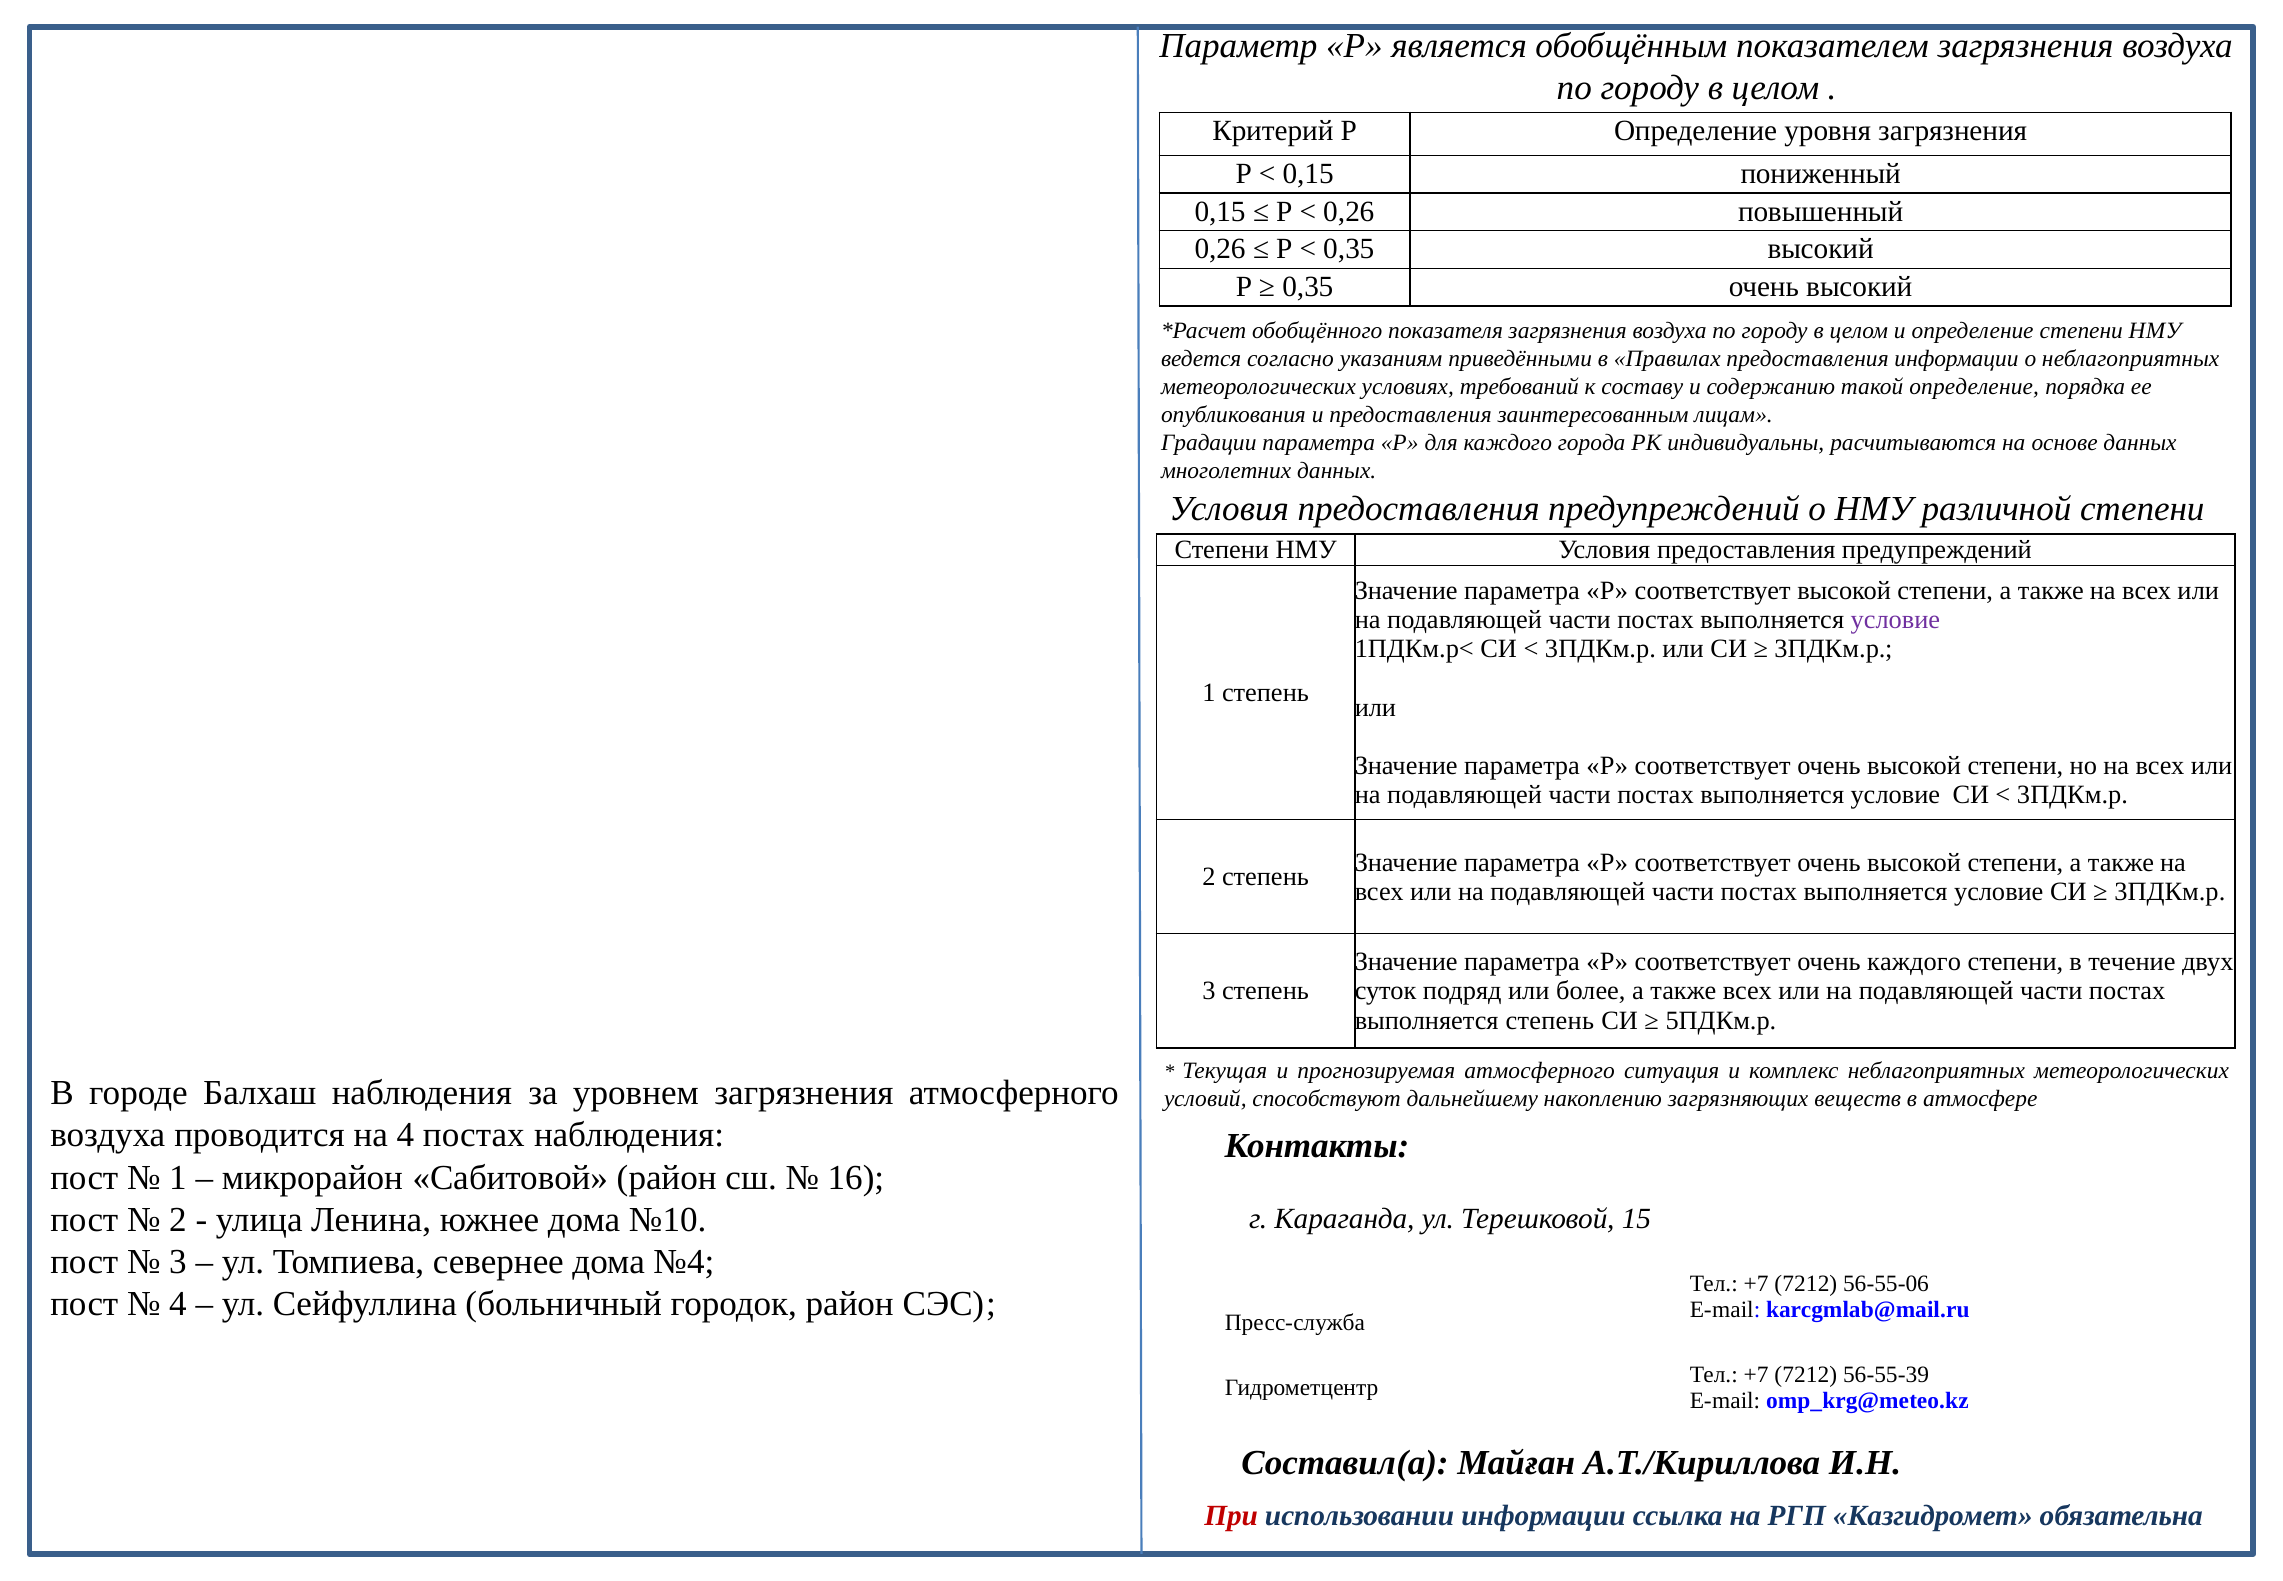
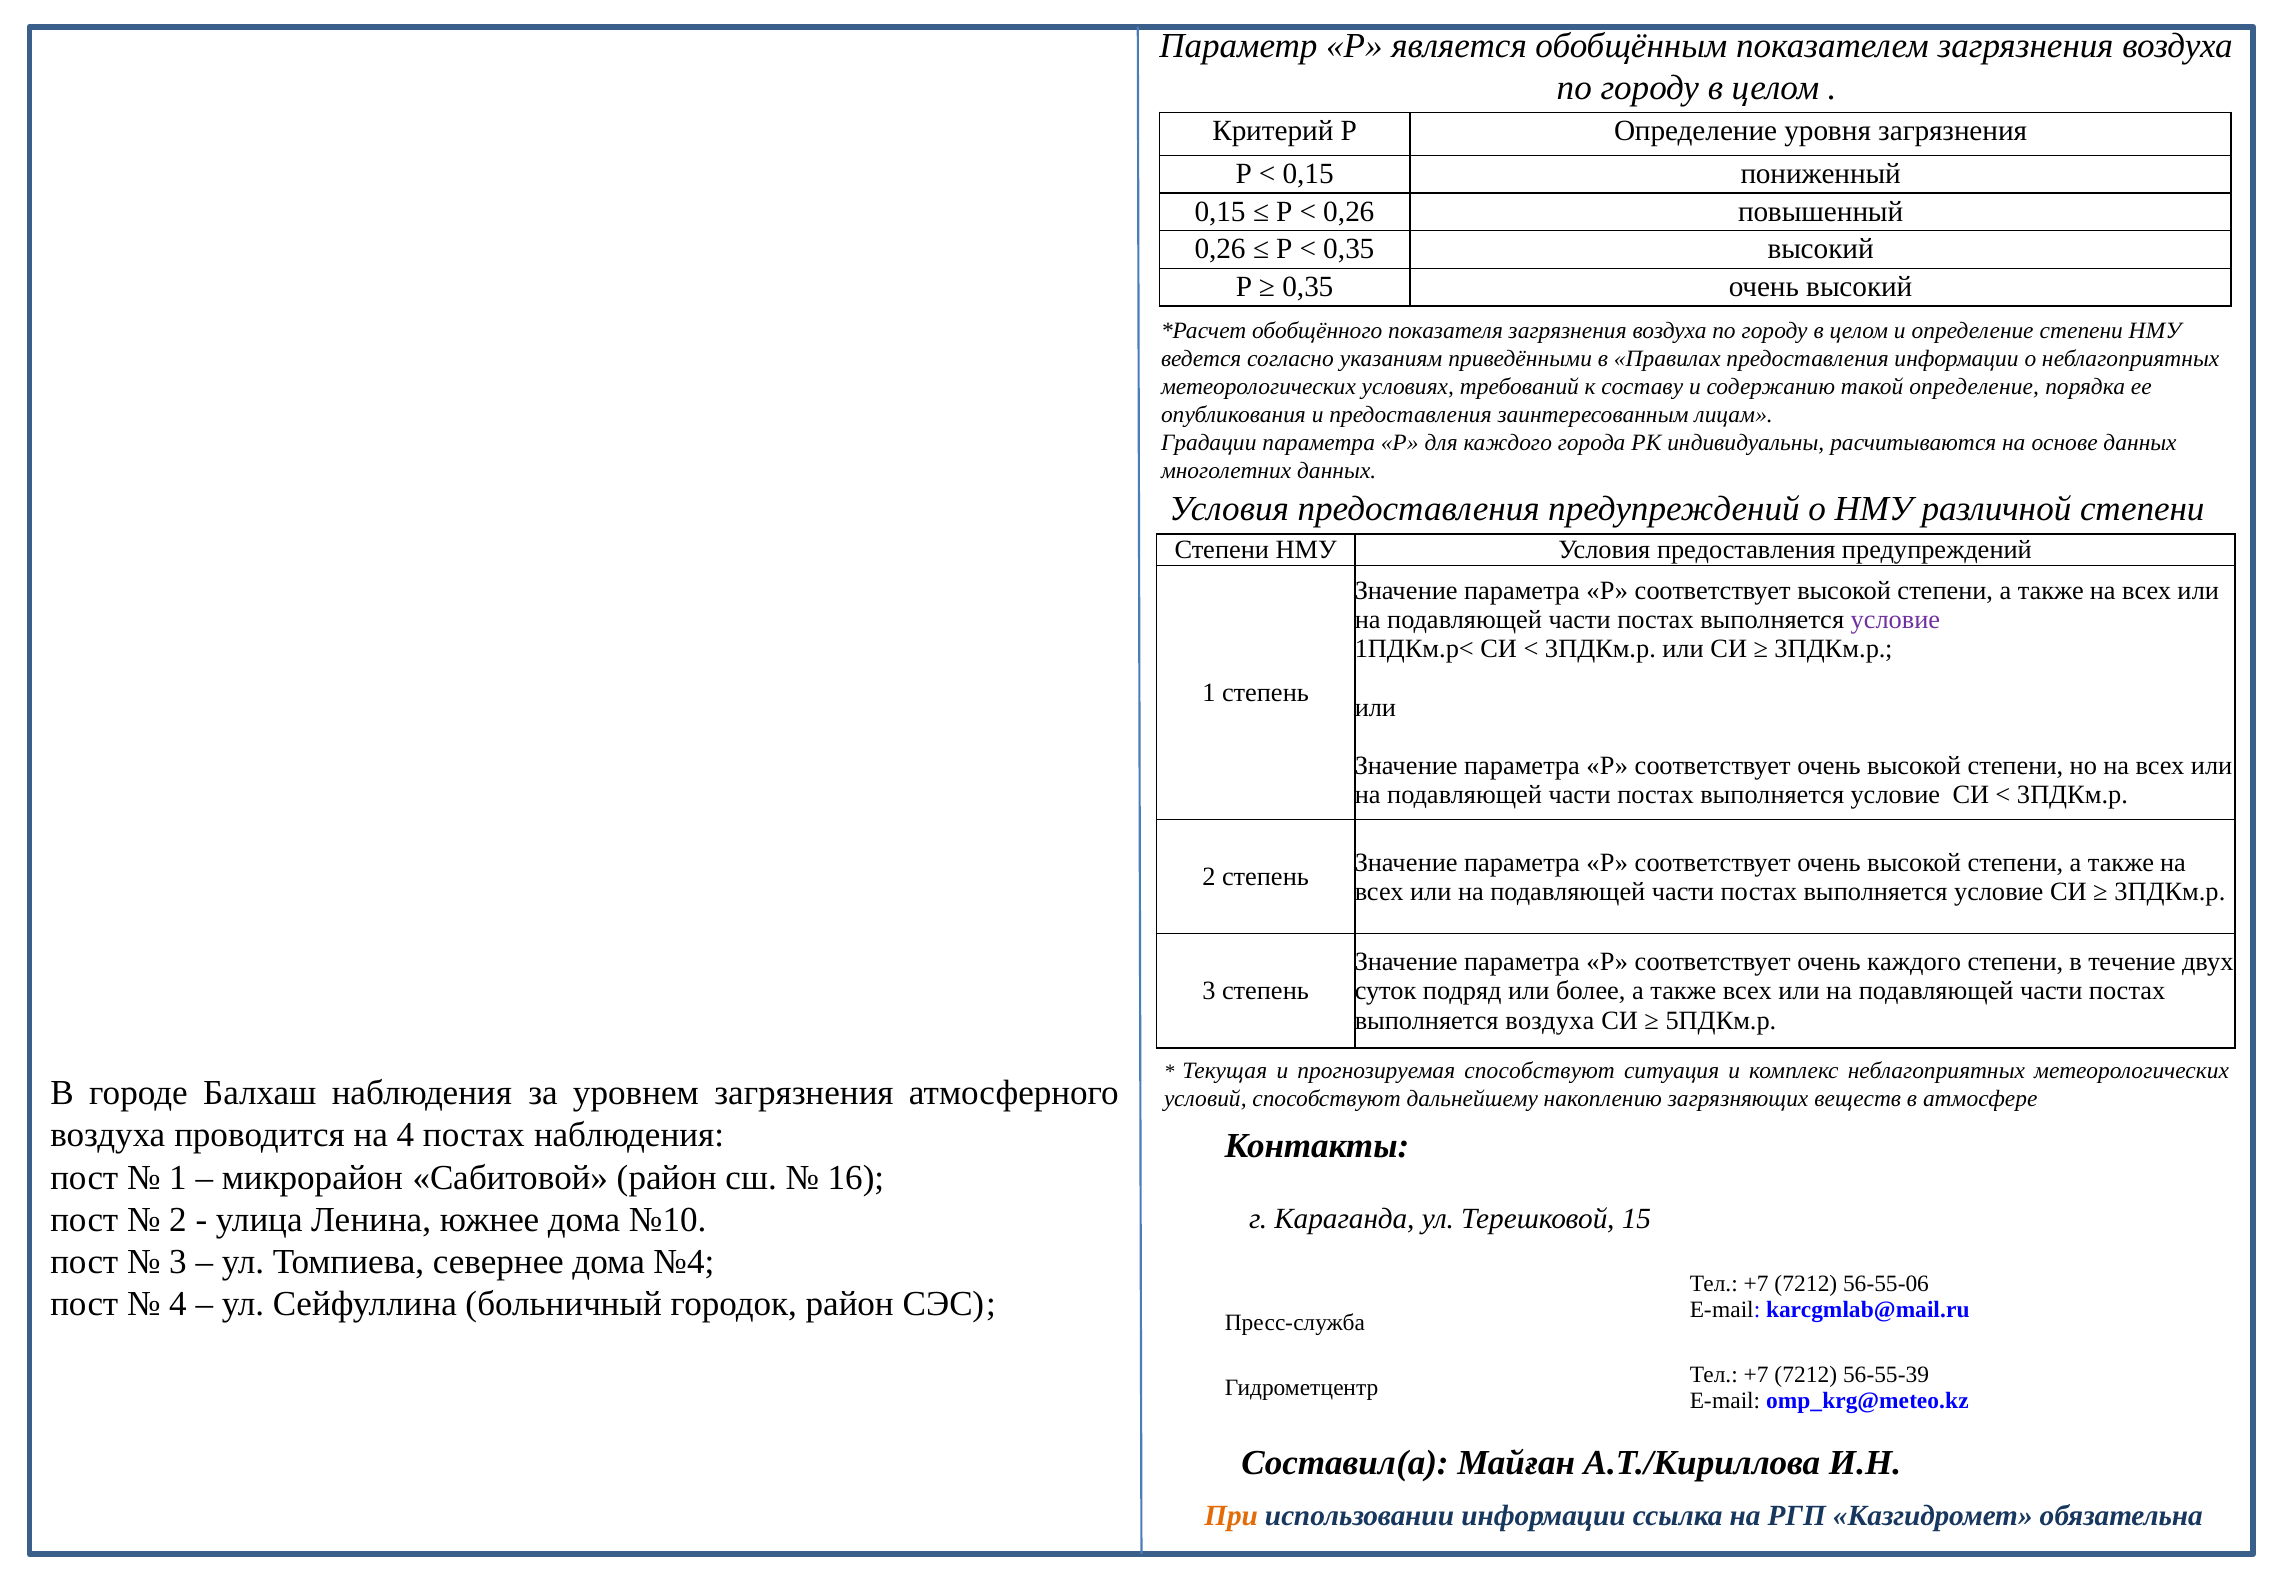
выполняется степень: степень -> воздуха
прогнозируемая атмосферного: атмосферного -> способствуют
При colour: red -> orange
